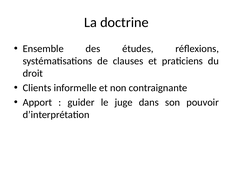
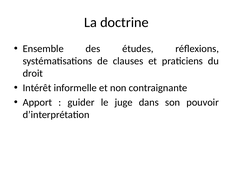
Clients: Clients -> Intérêt
